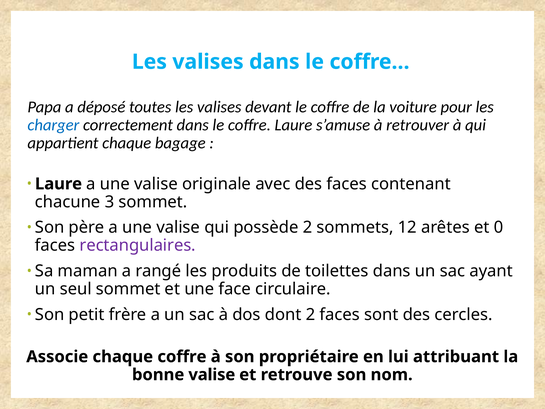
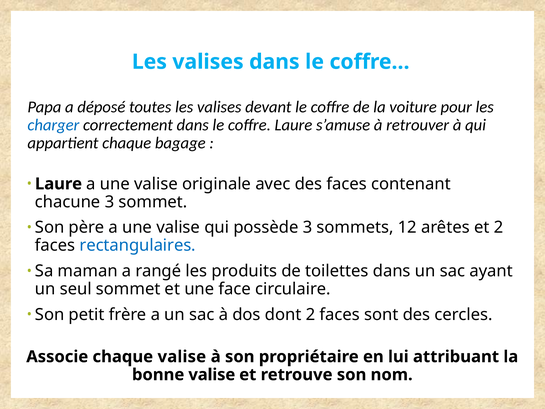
possède 2: 2 -> 3
et 0: 0 -> 2
rectangulaires colour: purple -> blue
chaque coffre: coffre -> valise
